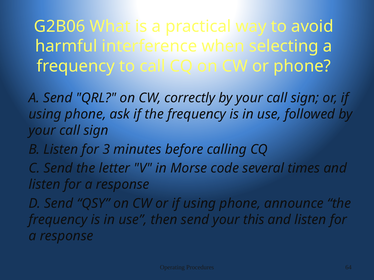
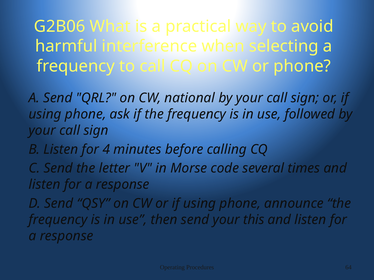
correctly: correctly -> national
3: 3 -> 4
